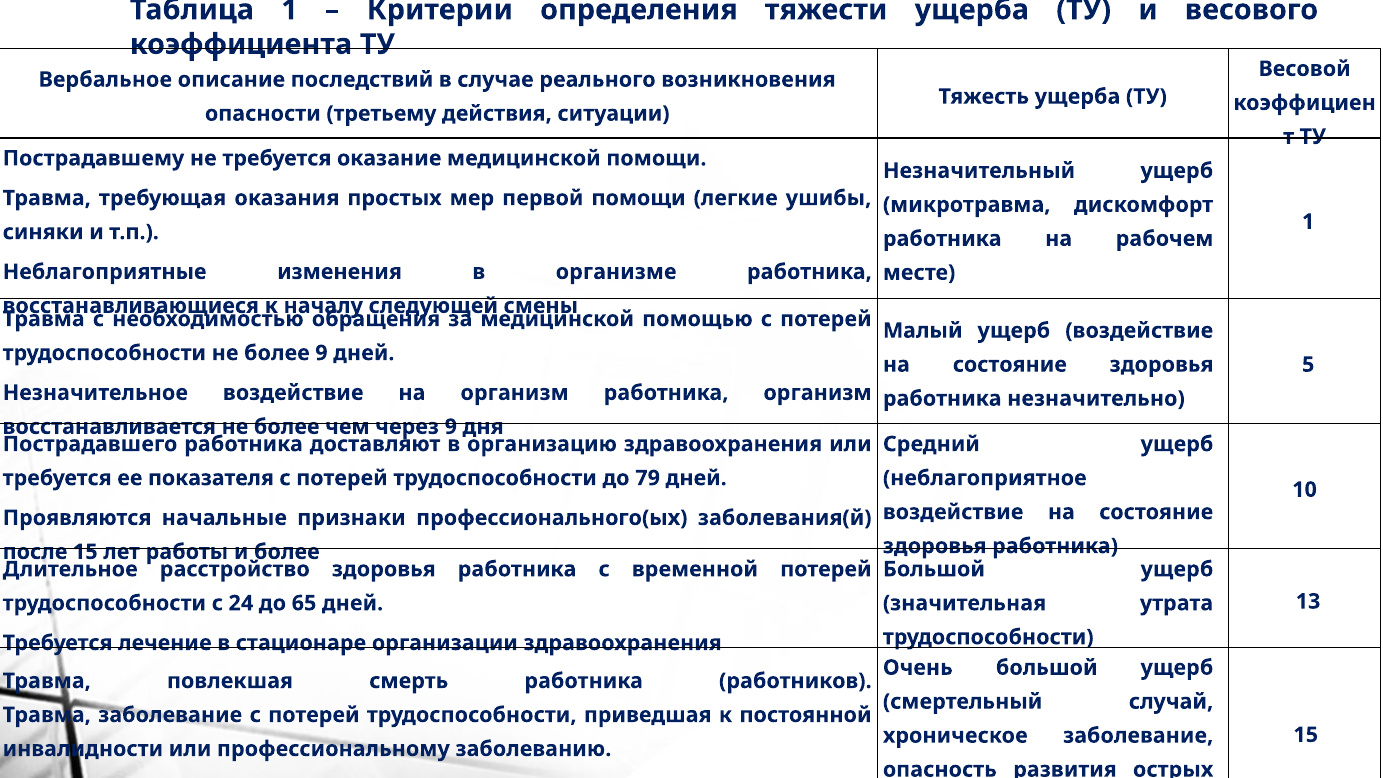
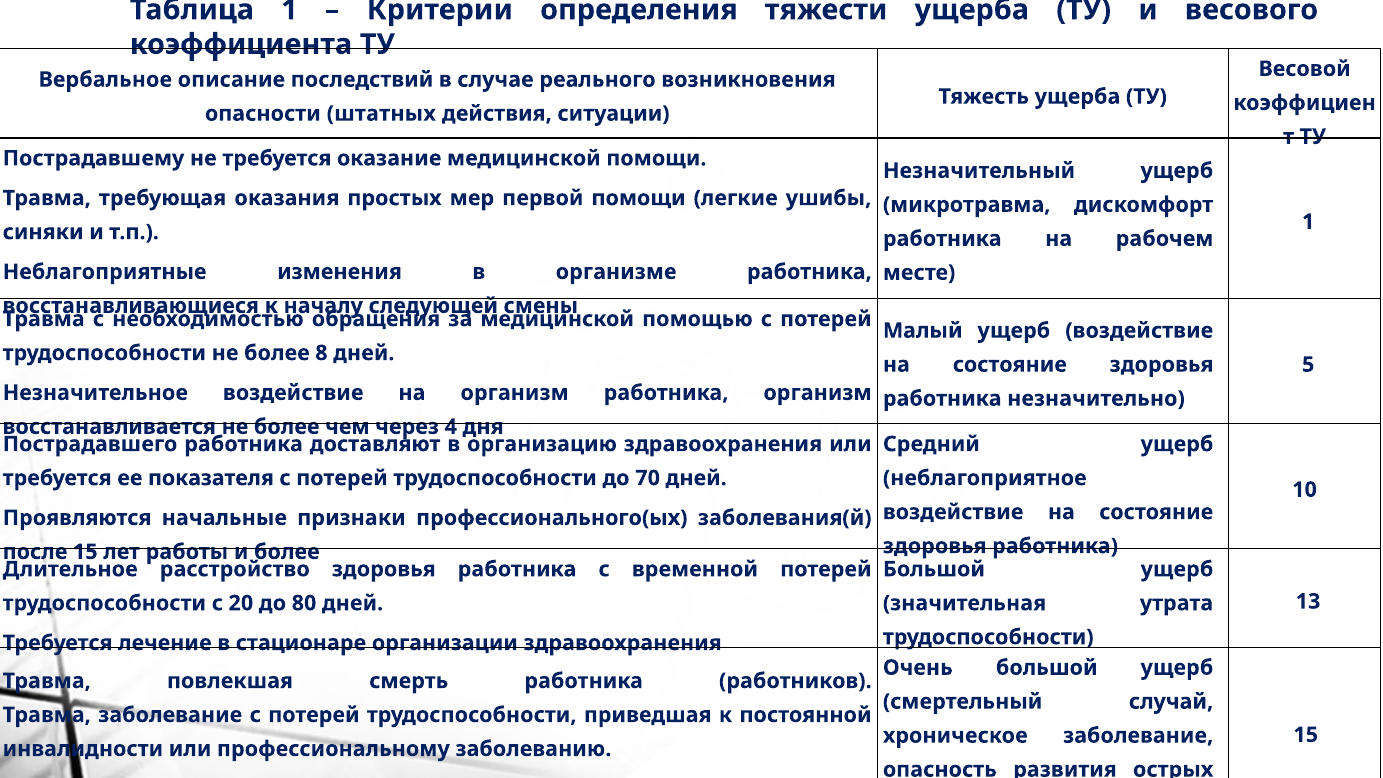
третьему: третьему -> штатных
более 9: 9 -> 8
через 9: 9 -> 4
79: 79 -> 70
24: 24 -> 20
65: 65 -> 80
